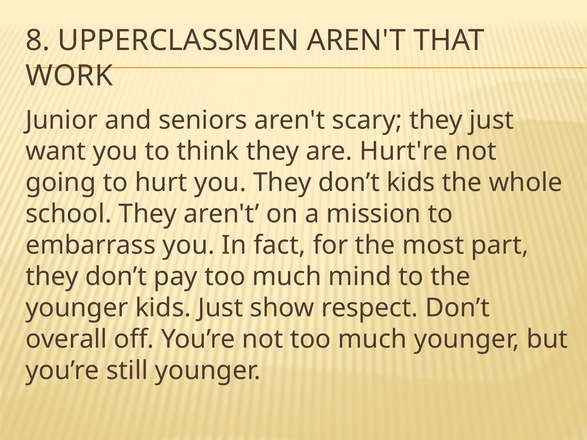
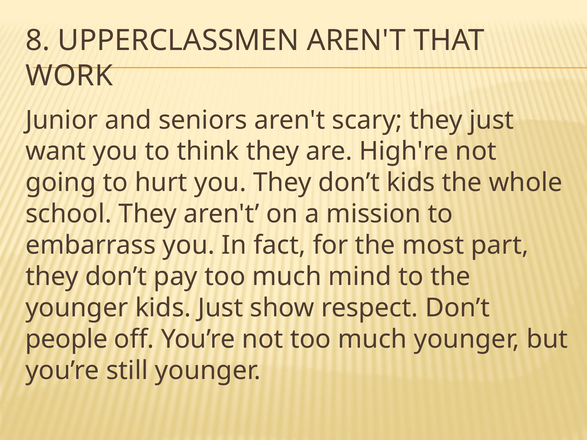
Hurt're: Hurt're -> High're
overall: overall -> people
